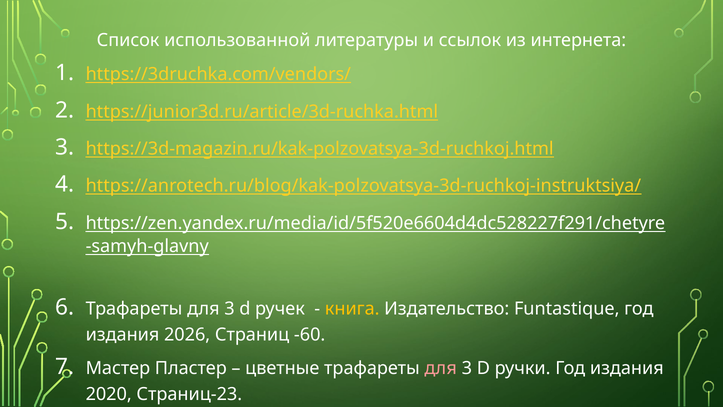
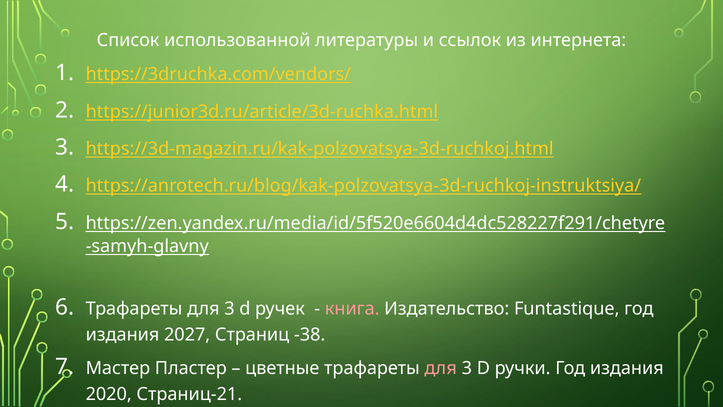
книга colour: yellow -> pink
2026: 2026 -> 2027
-60: -60 -> -38
Страниц-23: Страниц-23 -> Страниц-21
